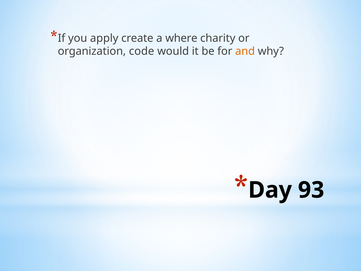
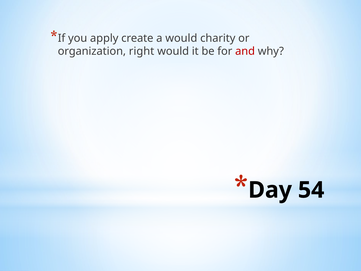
a where: where -> would
code: code -> right
and colour: orange -> red
93: 93 -> 54
